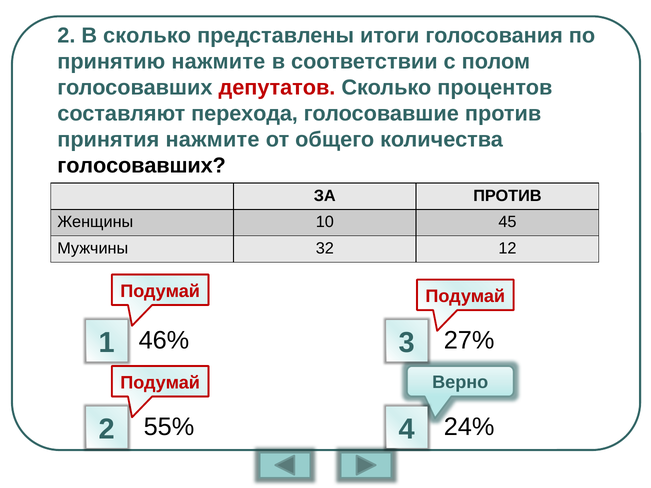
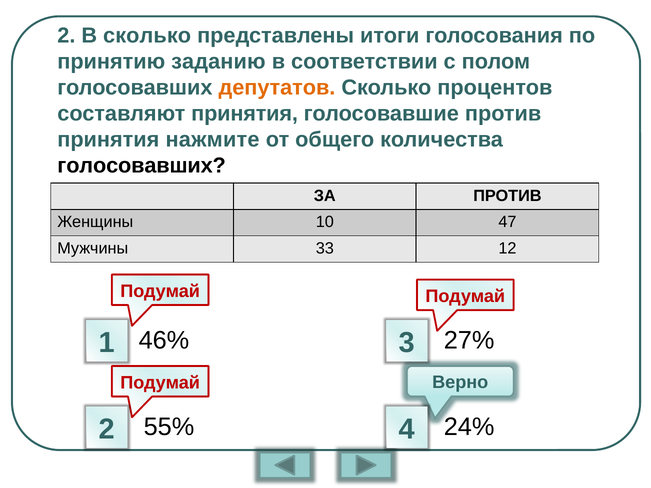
принятию нажмите: нажмите -> заданию
депутатов colour: red -> orange
составляют перехода: перехода -> принятия
45: 45 -> 47
32: 32 -> 33
